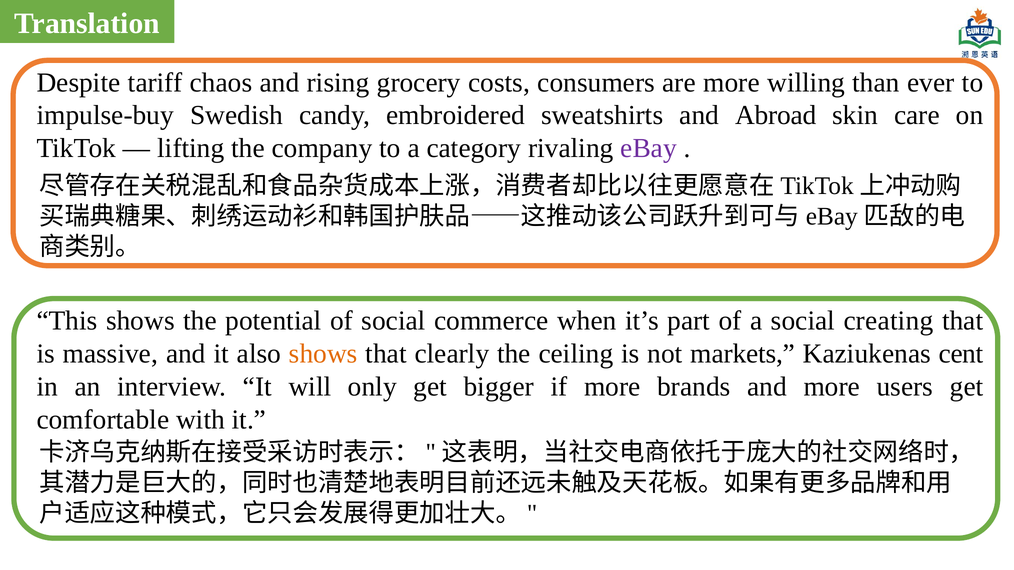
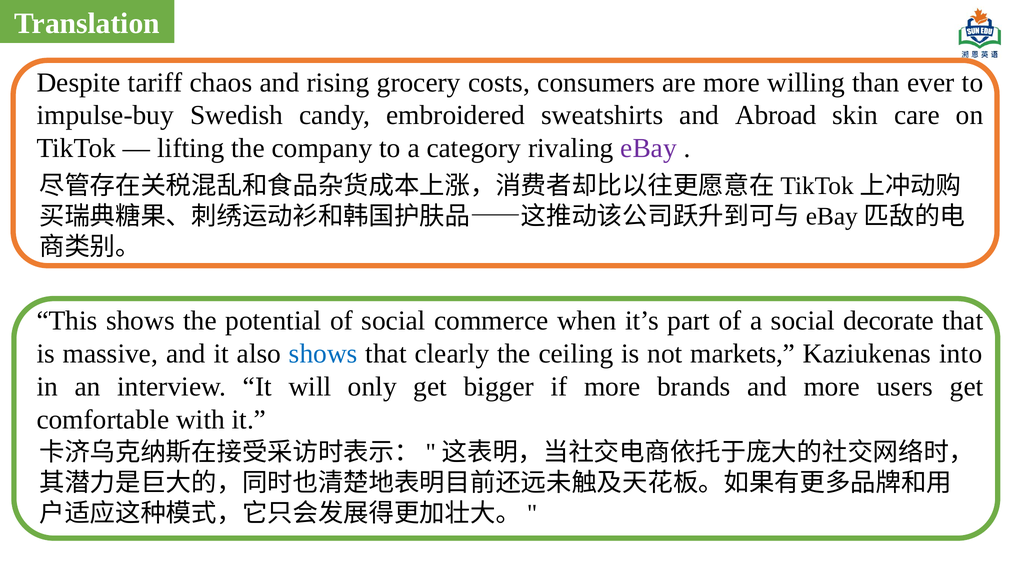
creating: creating -> decorate
shows at (323, 354) colour: orange -> blue
cent: cent -> into
